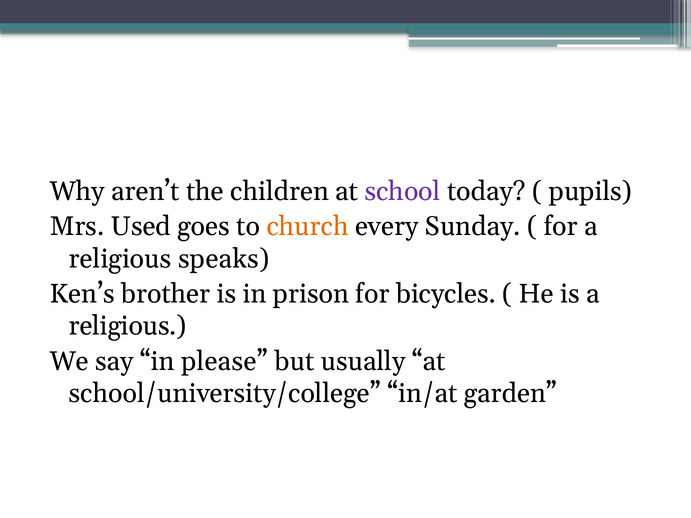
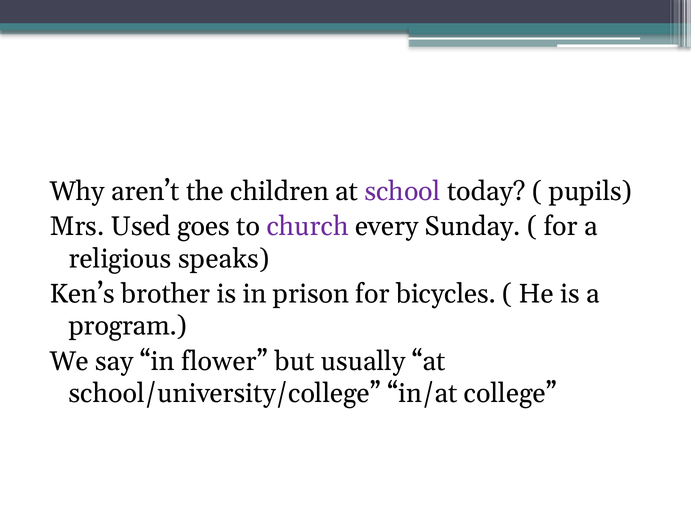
church colour: orange -> purple
religious at (128, 326): religious -> program
please: please -> flower
garden: garden -> college
